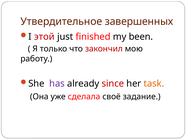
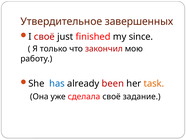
I этой: этой -> своё
been: been -> since
has colour: purple -> blue
since: since -> been
